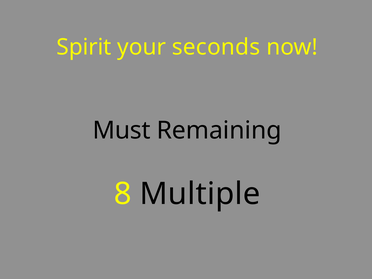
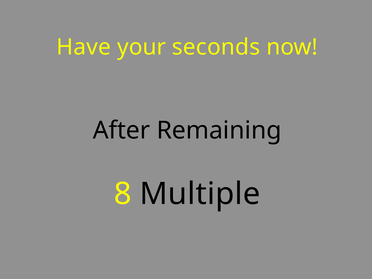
Spirit: Spirit -> Have
Must: Must -> After
